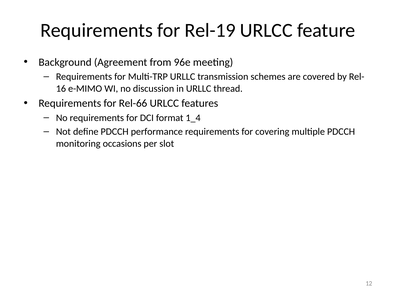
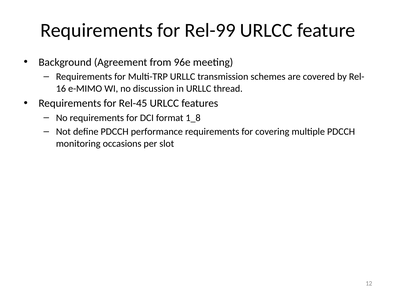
Rel-19: Rel-19 -> Rel-99
Rel-66: Rel-66 -> Rel-45
1_4: 1_4 -> 1_8
